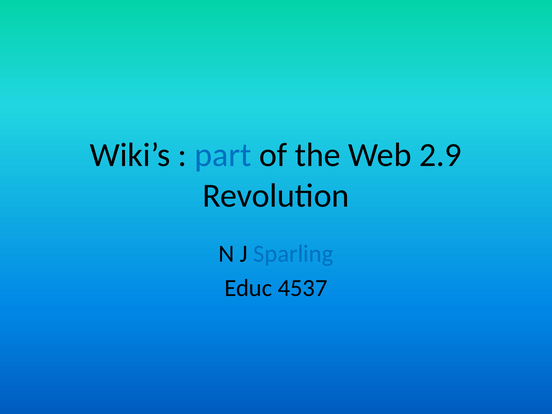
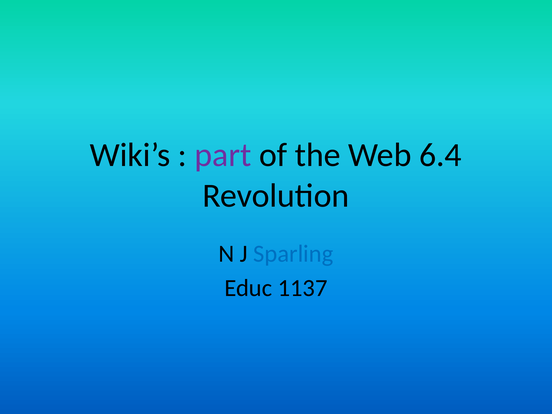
part colour: blue -> purple
2.9: 2.9 -> 6.4
4537: 4537 -> 1137
